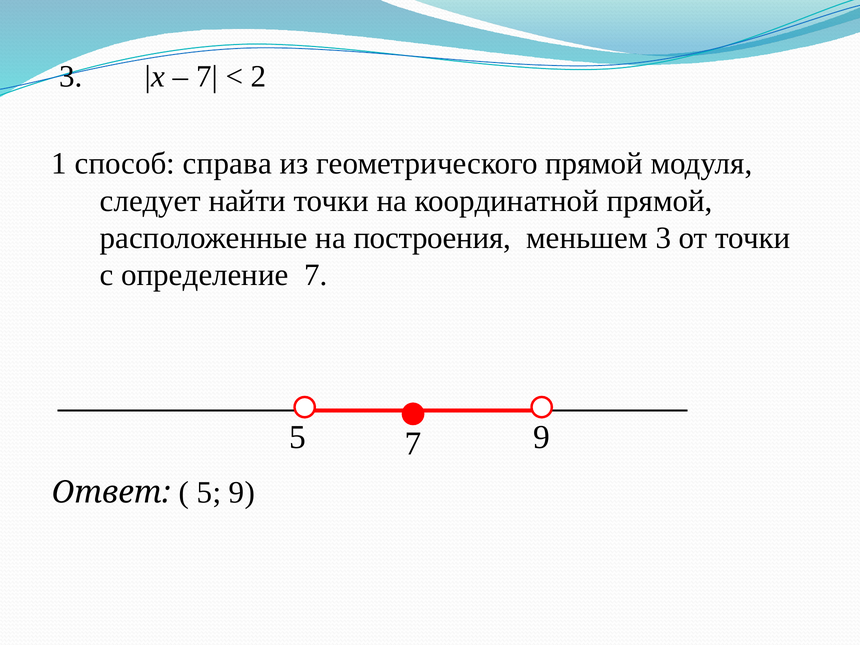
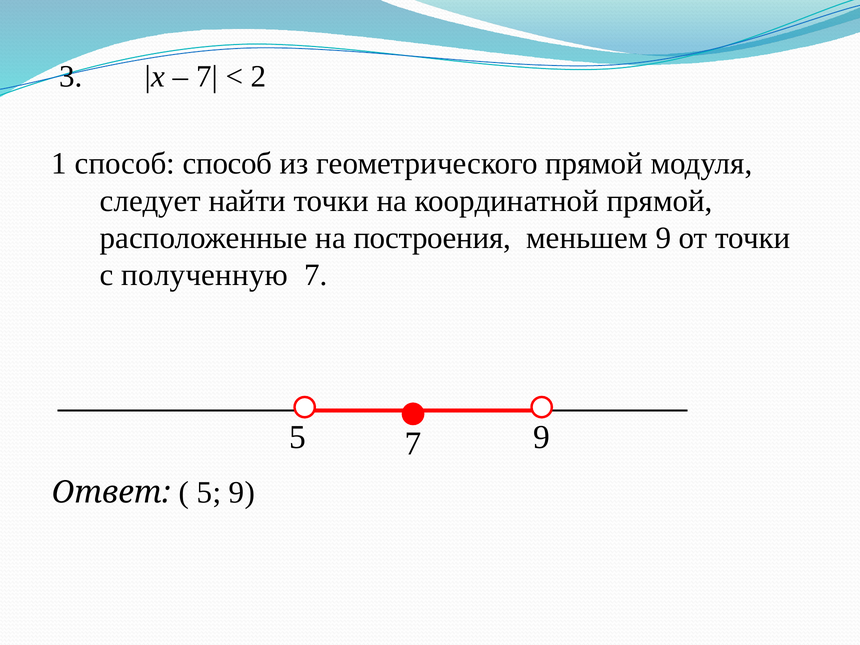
способ справа: справа -> способ
меньшем 3: 3 -> 9
определение: определение -> полученную
